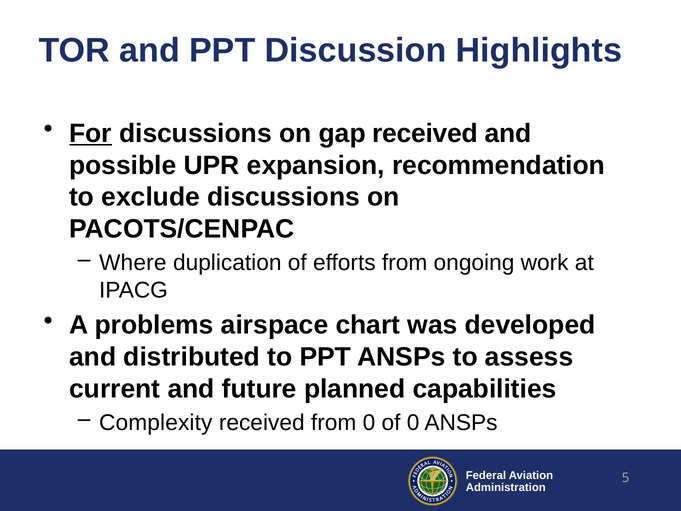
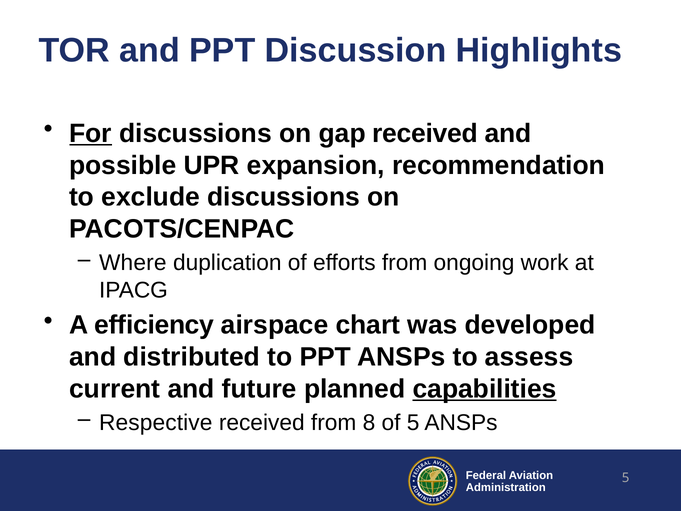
problems: problems -> efficiency
capabilities underline: none -> present
Complexity: Complexity -> Respective
from 0: 0 -> 8
of 0: 0 -> 5
